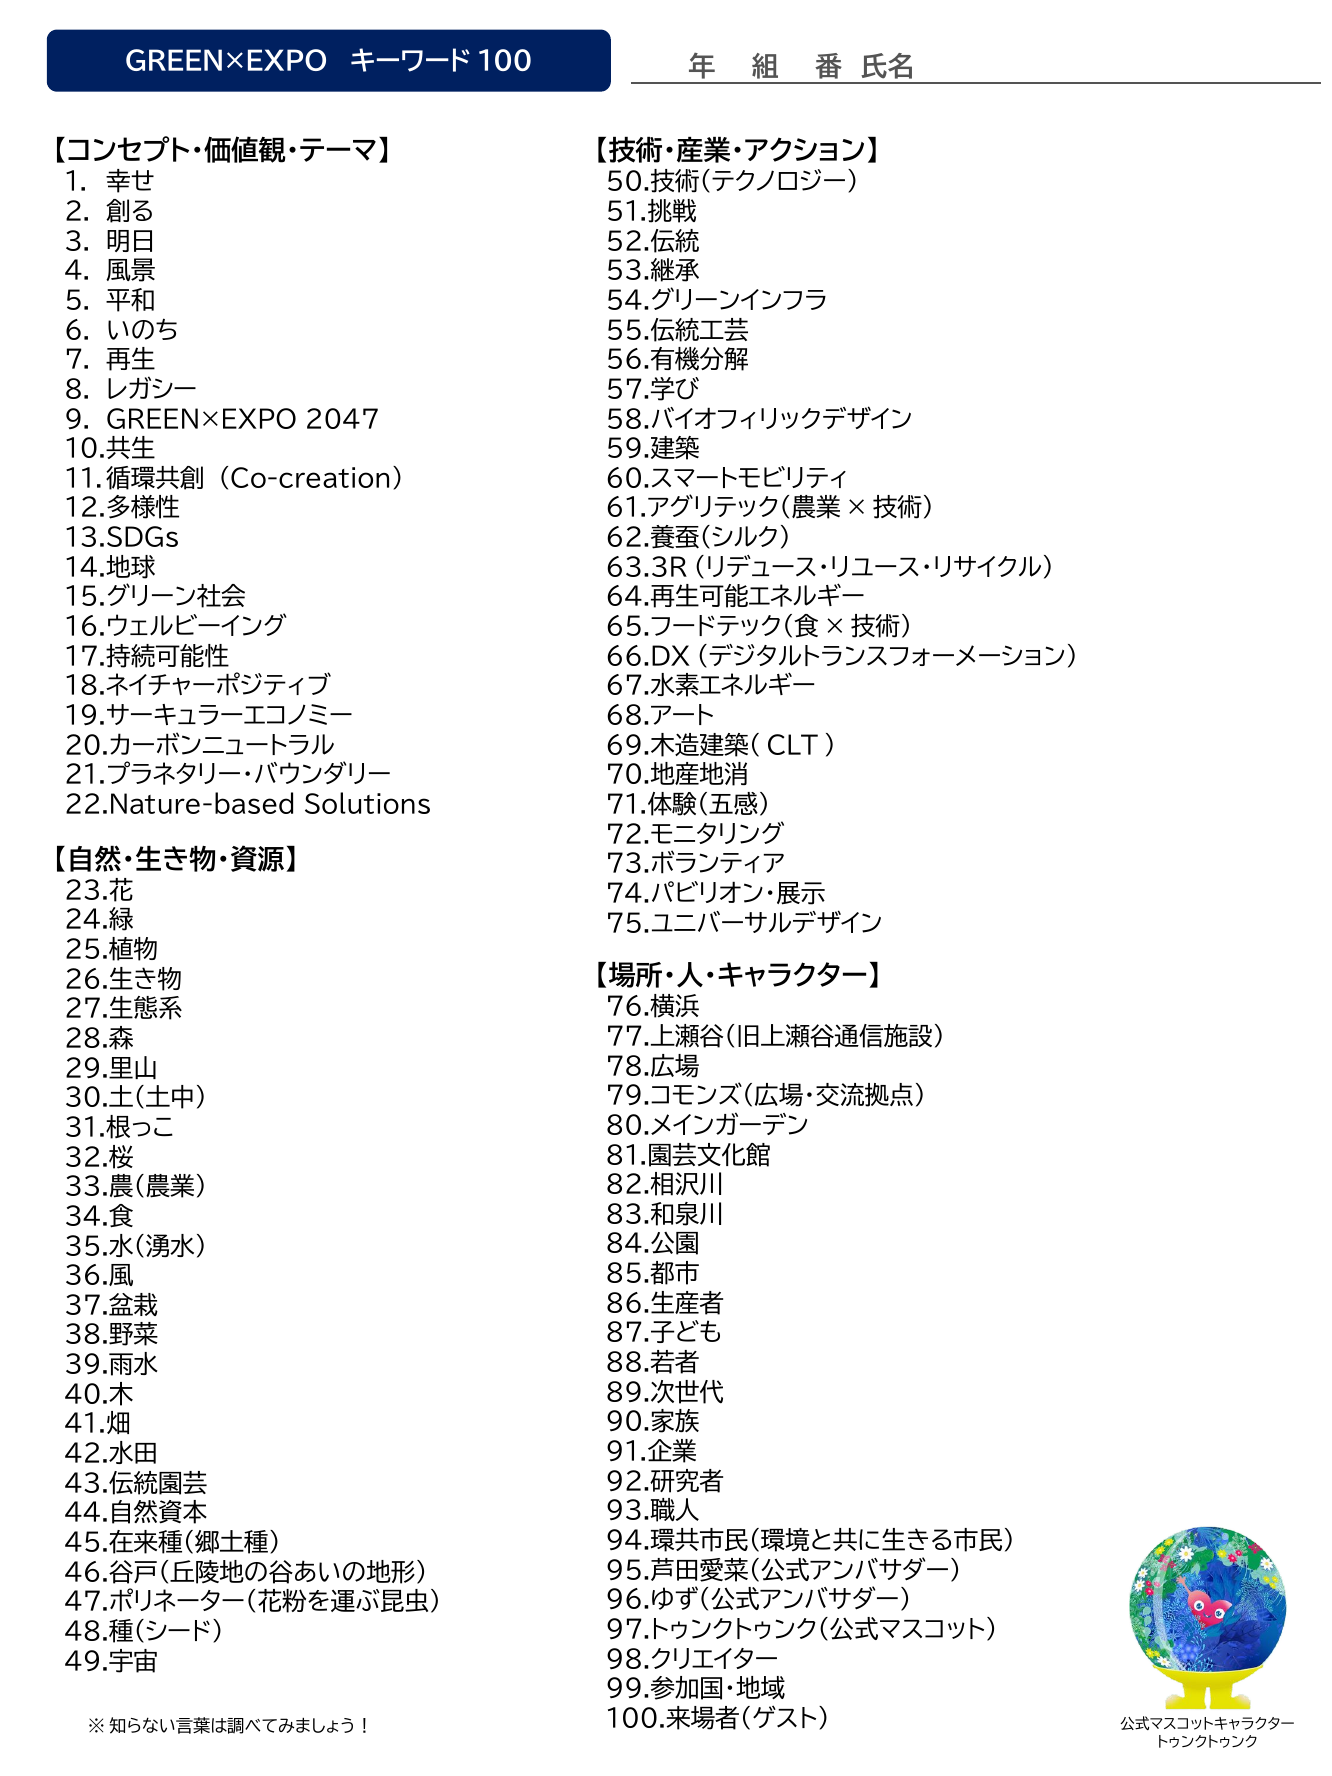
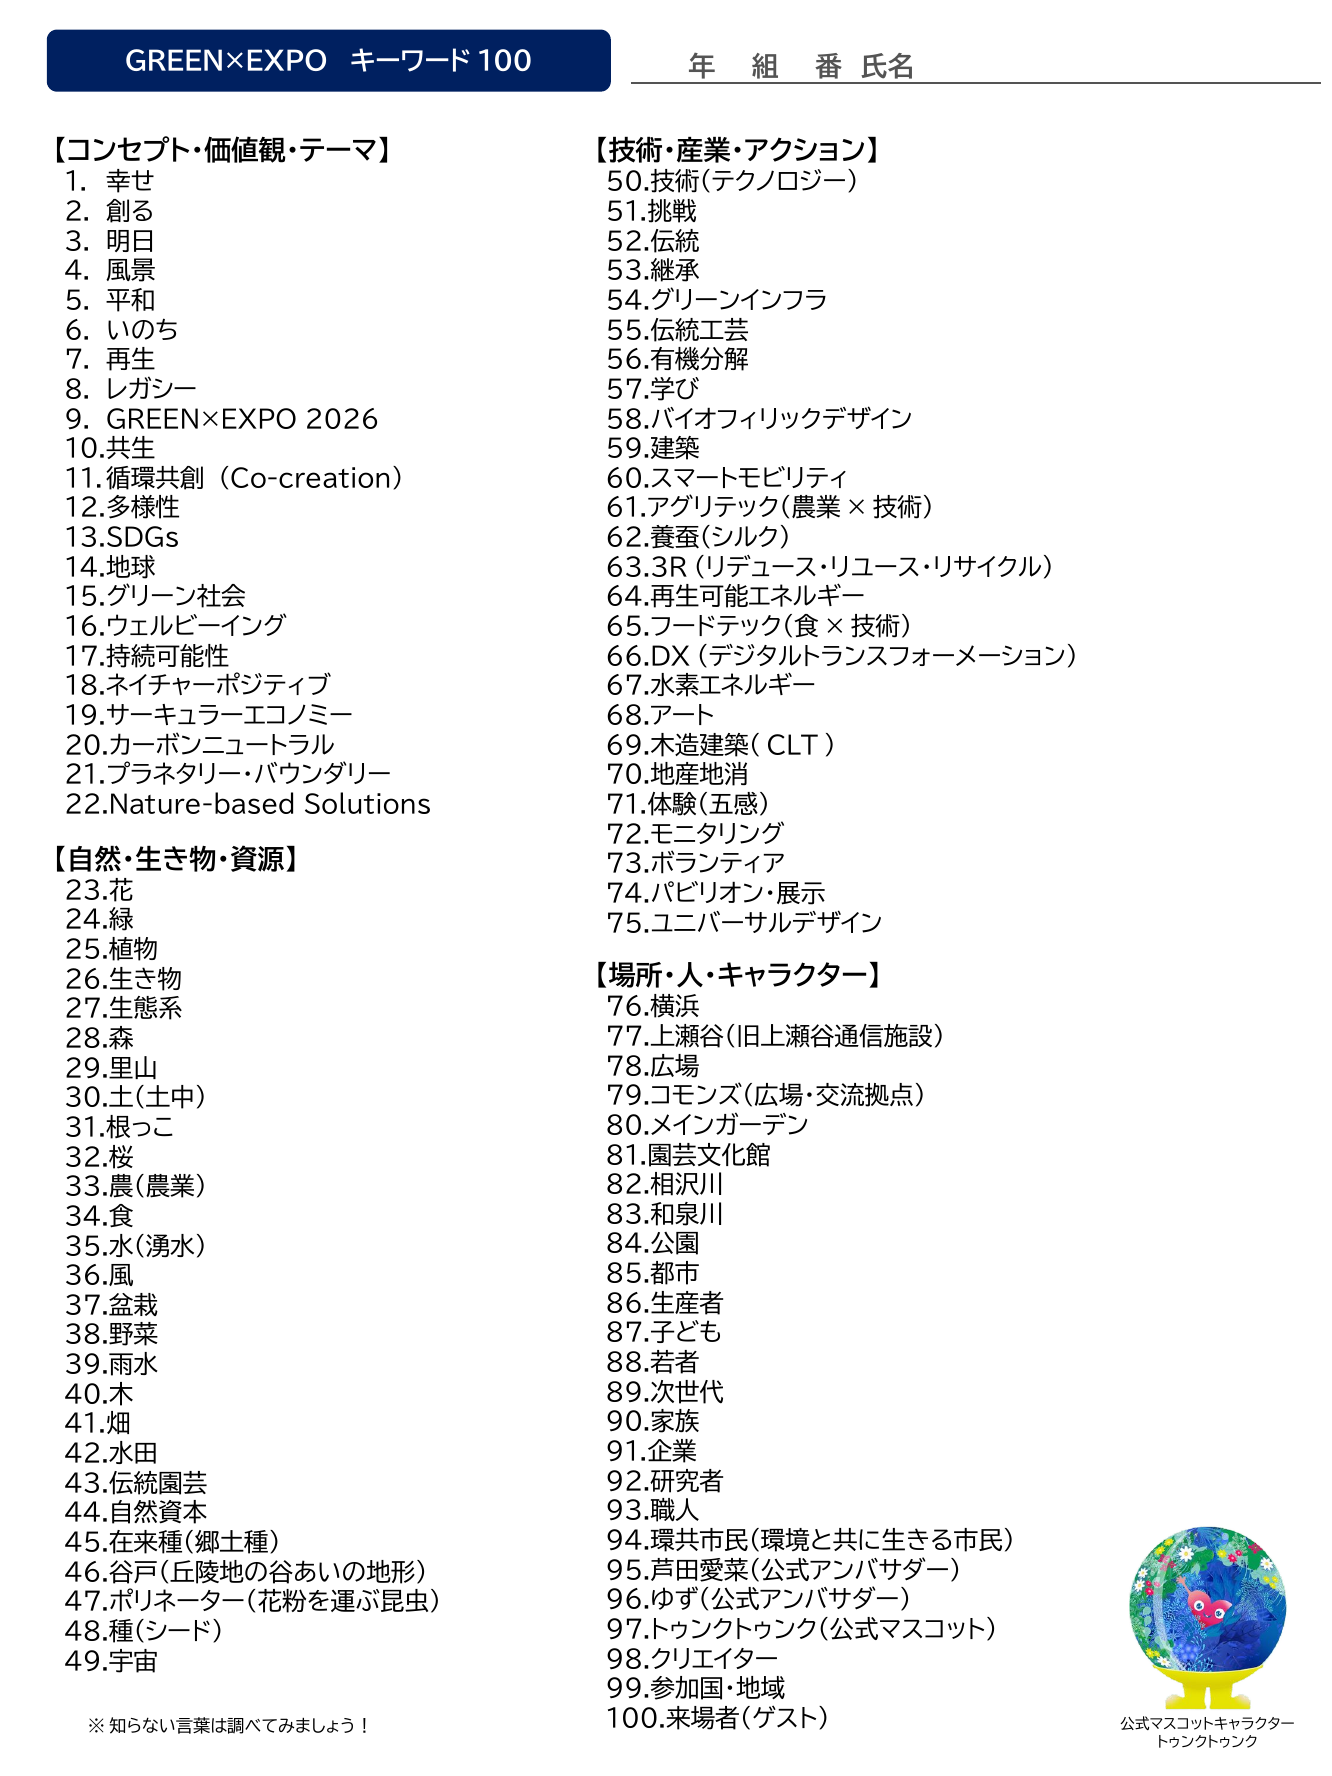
2047: 2047 -> 2026
